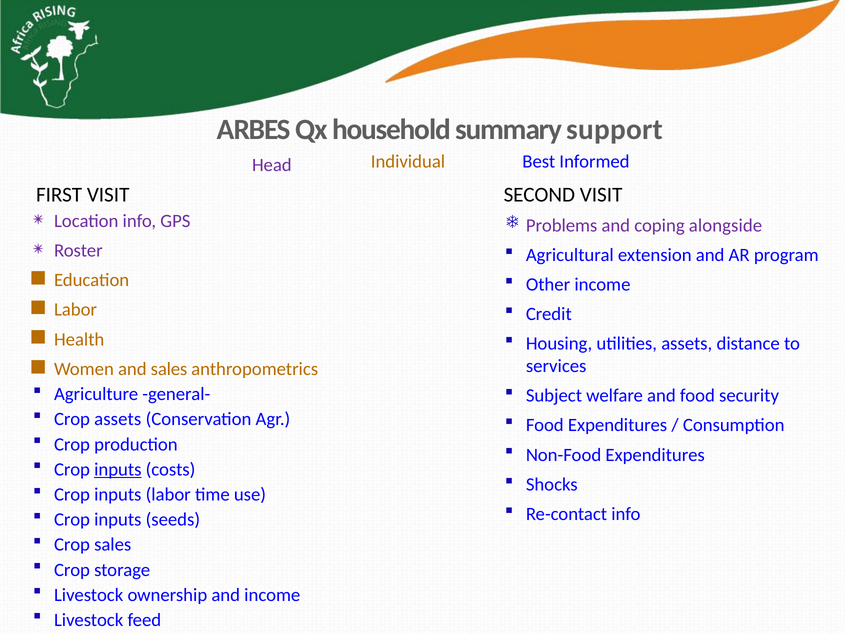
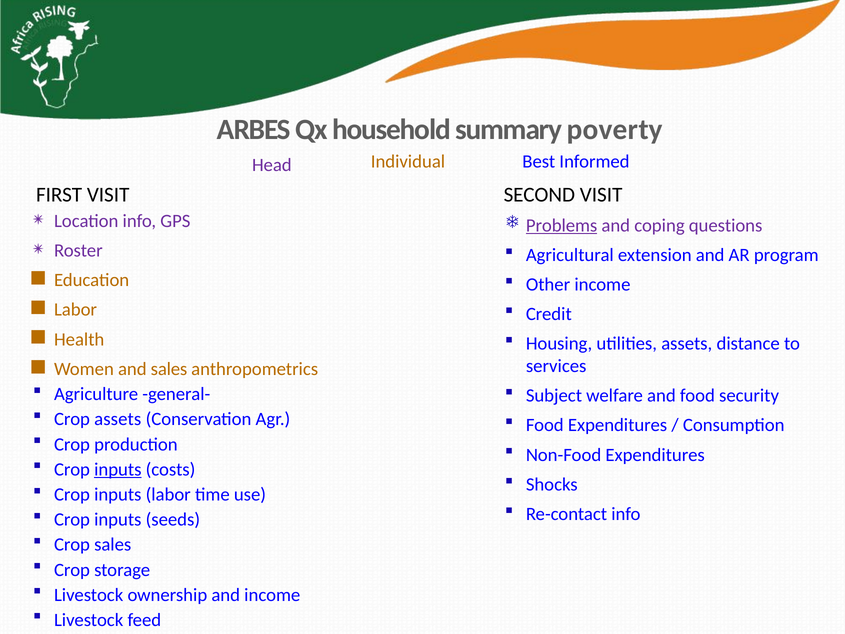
support: support -> poverty
Problems underline: none -> present
alongside: alongside -> questions
